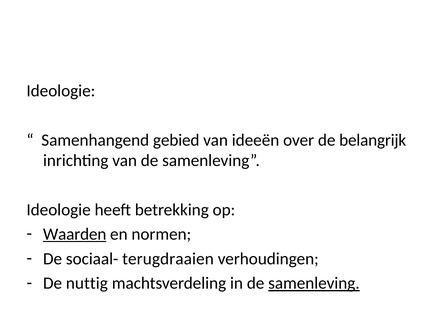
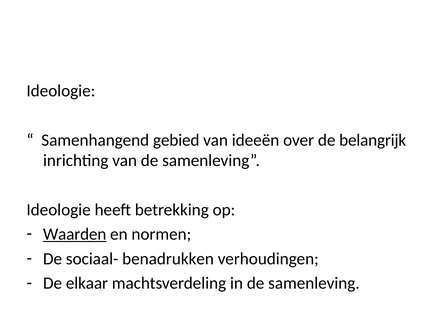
terugdraaien: terugdraaien -> benadrukken
nuttig: nuttig -> elkaar
samenleving at (314, 283) underline: present -> none
